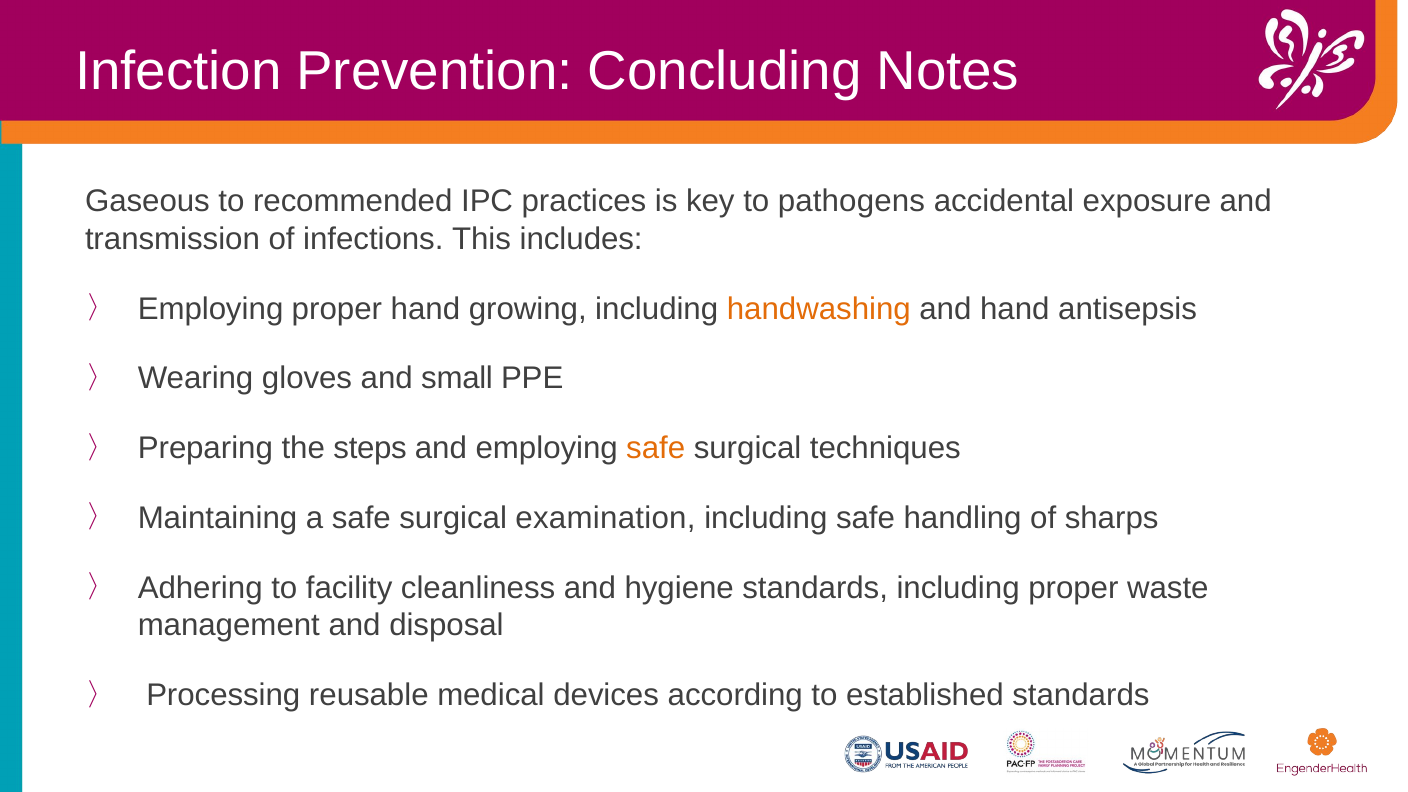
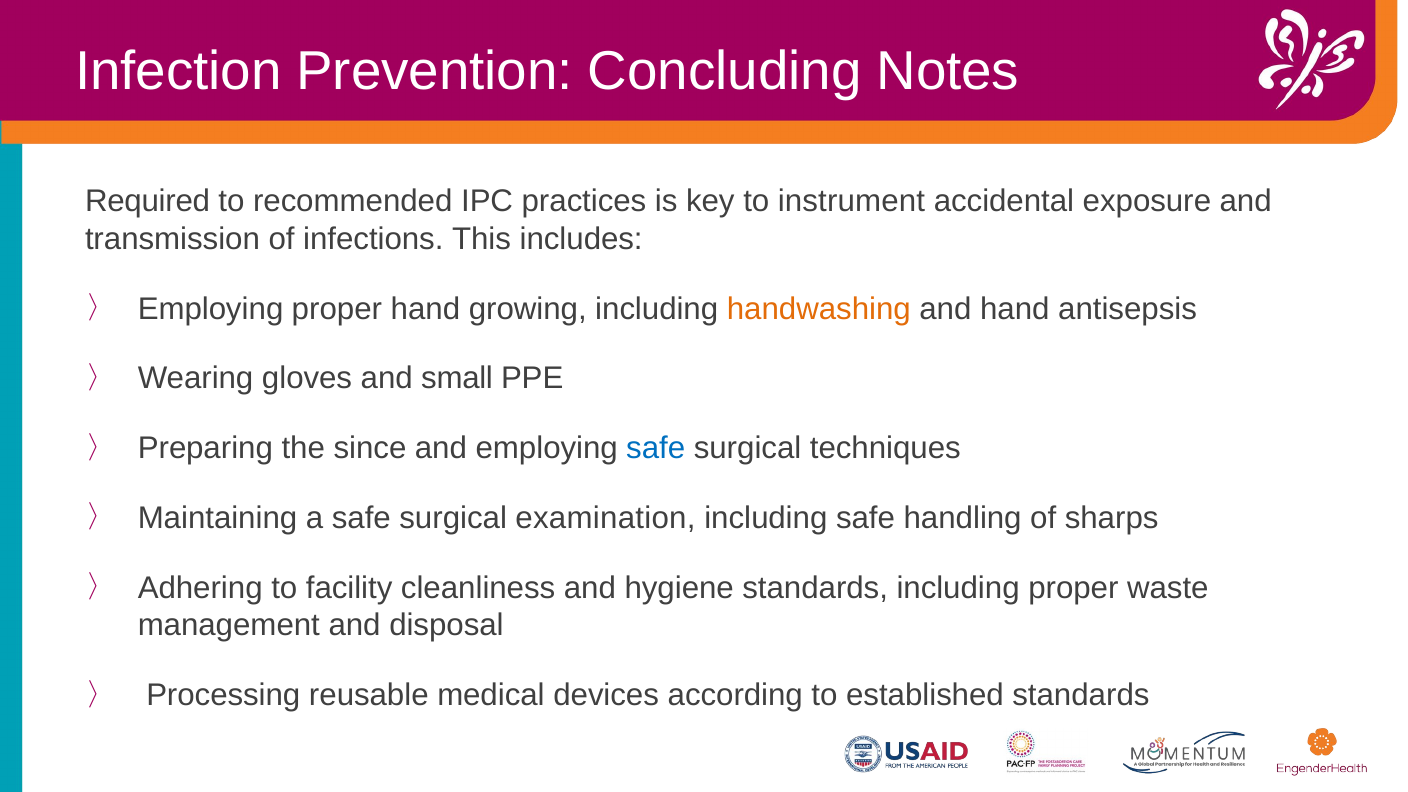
Gaseous: Gaseous -> Required
pathogens: pathogens -> instrument
steps: steps -> since
safe at (656, 448) colour: orange -> blue
